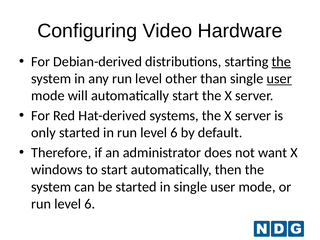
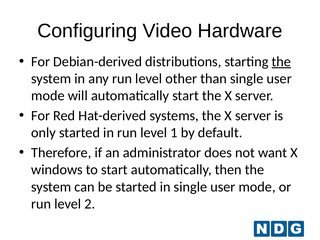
user at (279, 79) underline: present -> none
in run level 6: 6 -> 1
6 at (90, 204): 6 -> 2
